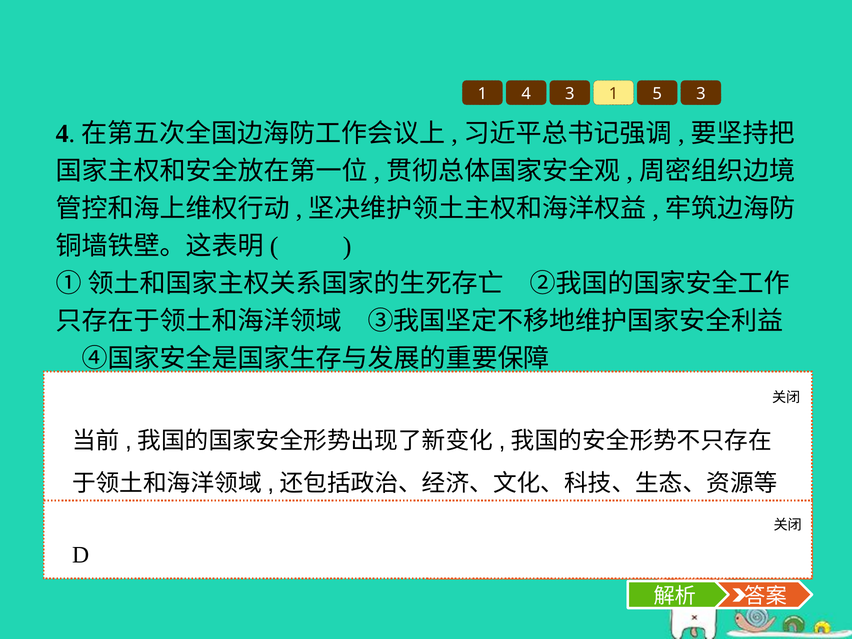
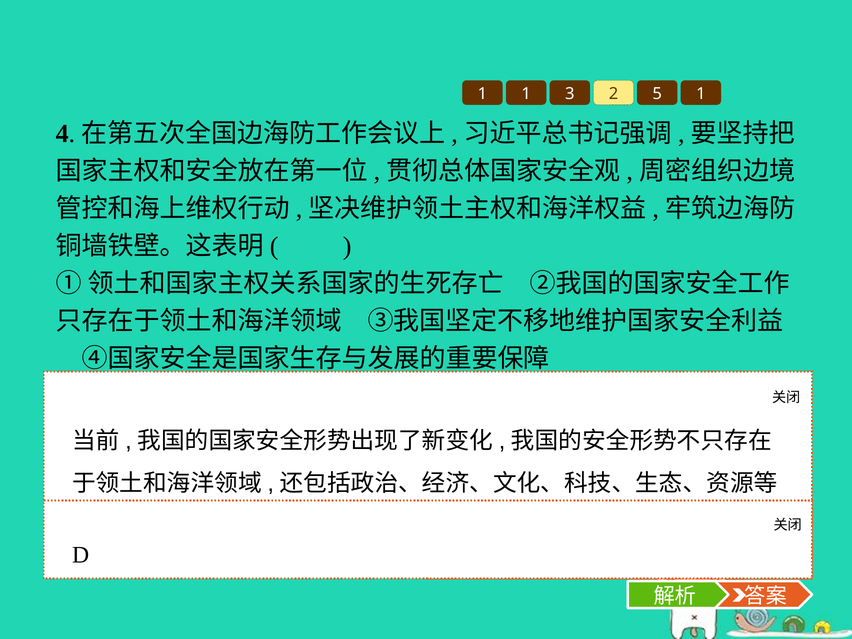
1 4: 4 -> 1
3 1: 1 -> 2
5 3: 3 -> 1
